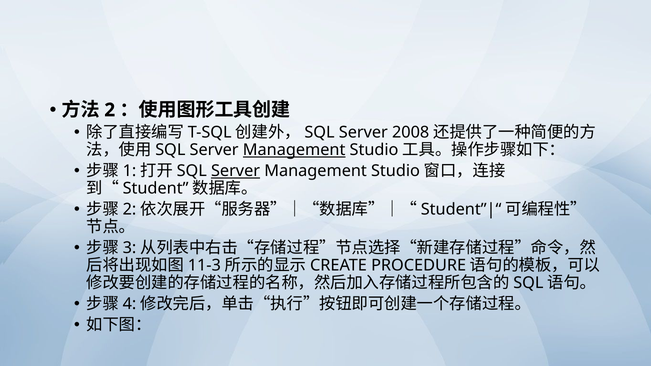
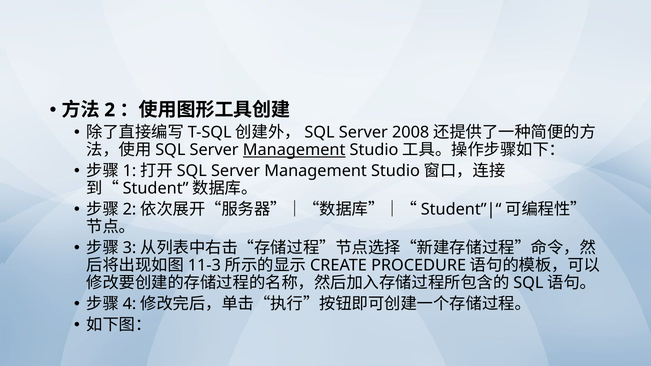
Server at (236, 171) underline: present -> none
